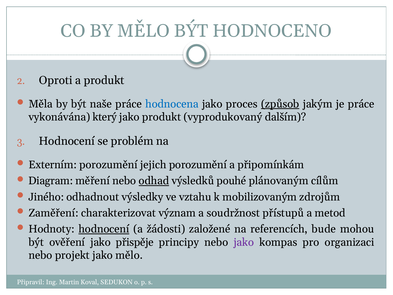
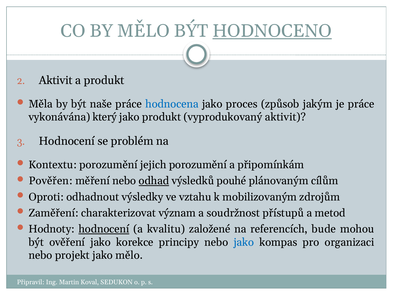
HODNOCENO underline: none -> present
Oproti at (56, 80): Oproti -> Aktivit
způsob underline: present -> none
vyprodukovaný dalším: dalším -> aktivit
Externím: Externím -> Kontextu
Diagram: Diagram -> Pověřen
Jiného: Jiného -> Oproti
žádosti: žádosti -> kvalitu
přispěje: přispěje -> korekce
jako at (244, 242) colour: purple -> blue
